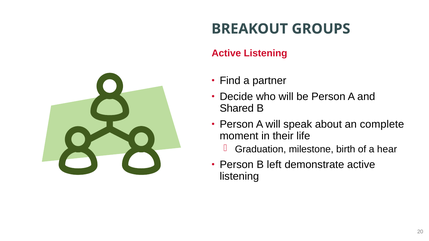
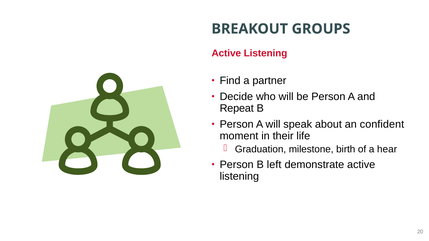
Shared: Shared -> Repeat
complete: complete -> confident
